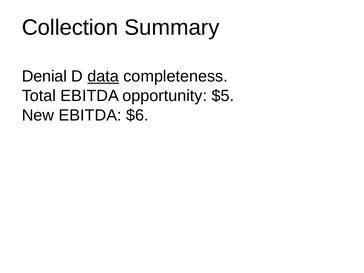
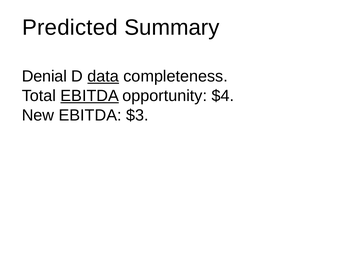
Collection: Collection -> Predicted
EBITDA at (90, 96) underline: none -> present
$5: $5 -> $4
$6: $6 -> $3
